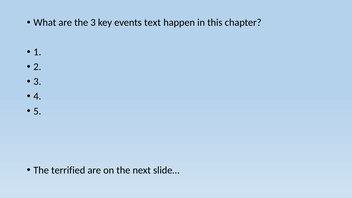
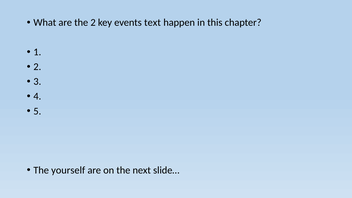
the 3: 3 -> 2
terrified: terrified -> yourself
